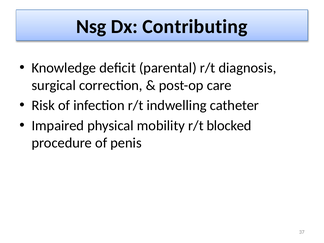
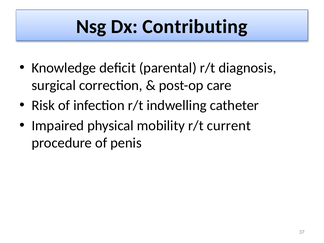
blocked: blocked -> current
